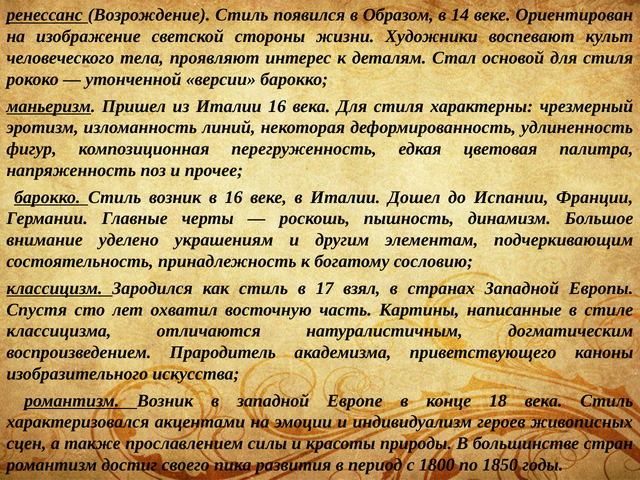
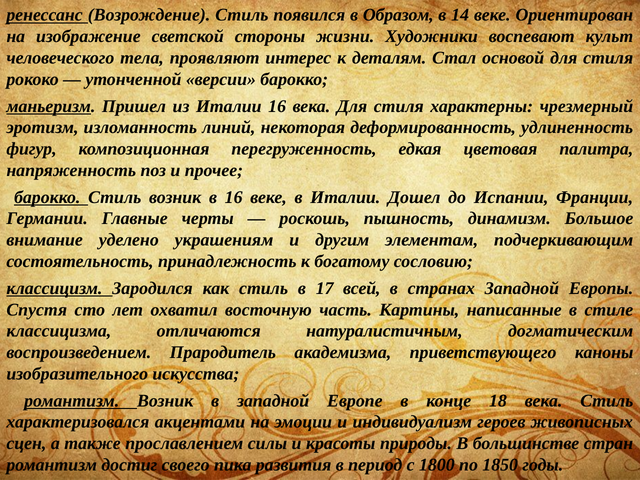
взял: взял -> всей
